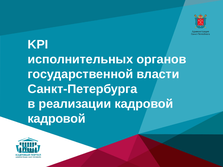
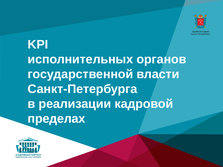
кадровой at (57, 119): кадровой -> пределах
